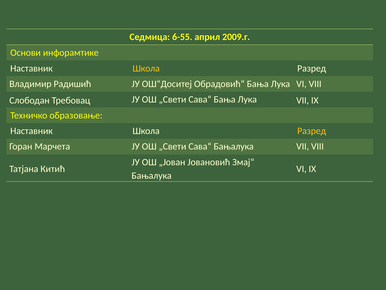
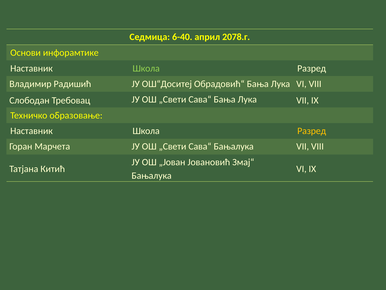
6-55: 6-55 -> 6-40
2009.г: 2009.г -> 2078.г
Школа at (146, 68) colour: yellow -> light green
